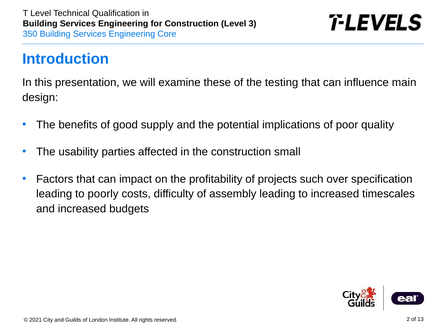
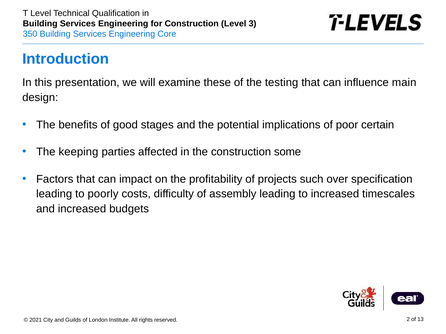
supply: supply -> stages
quality: quality -> certain
usability: usability -> keeping
small: small -> some
